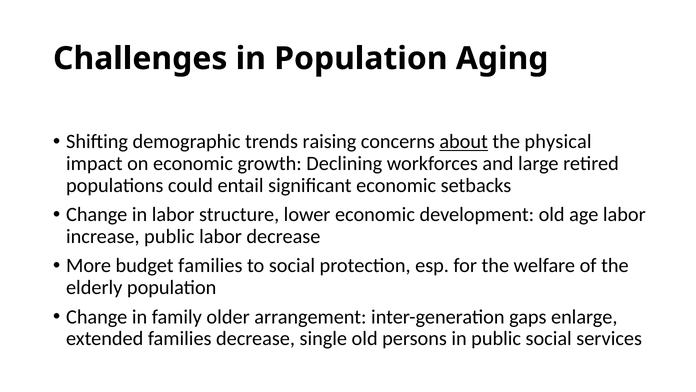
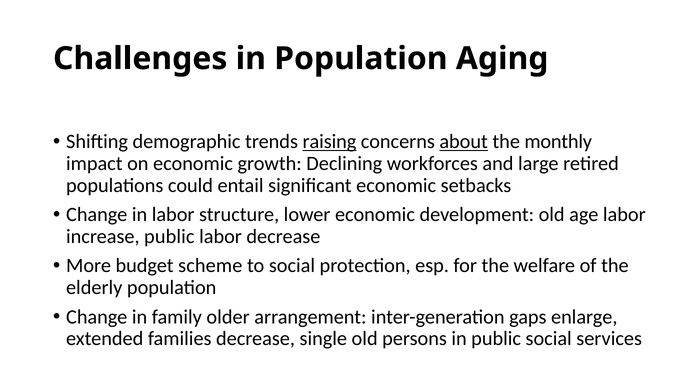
raising underline: none -> present
physical: physical -> monthly
budget families: families -> scheme
